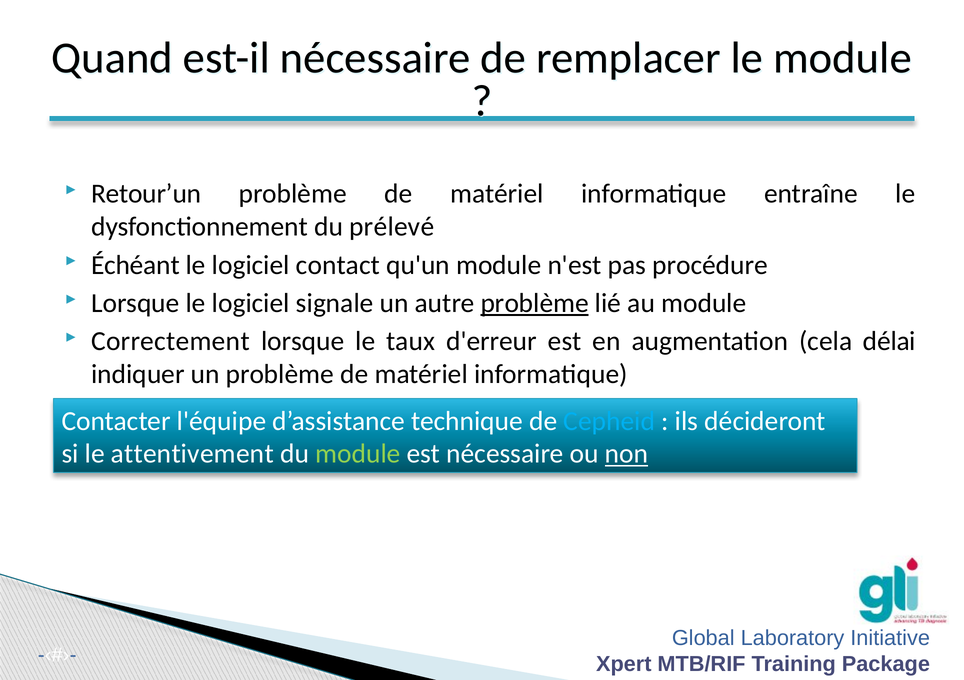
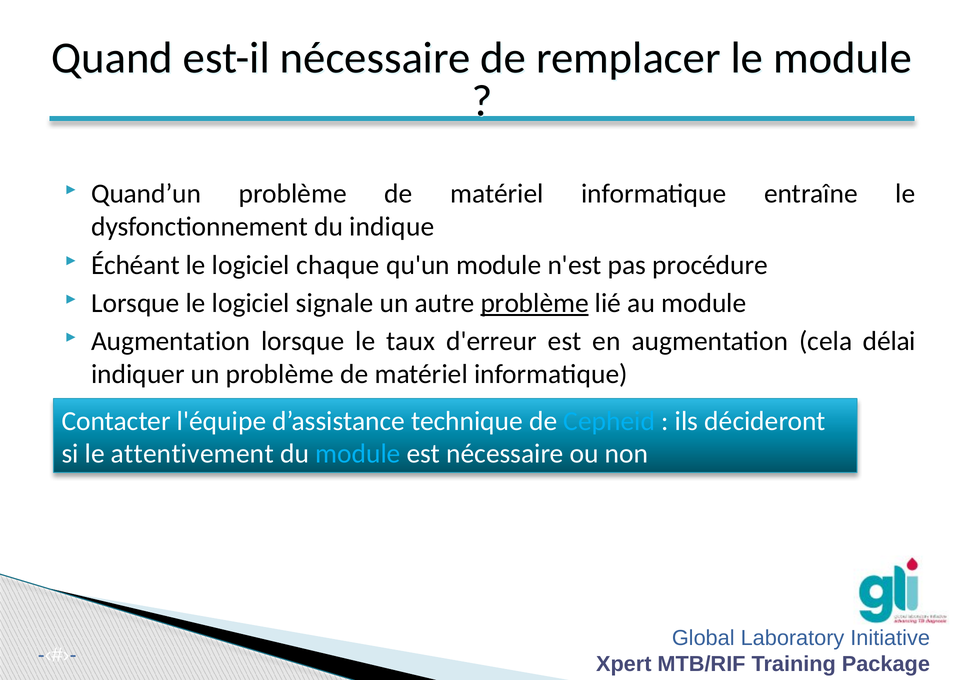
Retour’un: Retour’un -> Quand’un
prélevé: prélevé -> indique
contact: contact -> chaque
Correctement at (170, 342): Correctement -> Augmentation
module at (358, 454) colour: light green -> light blue
non underline: present -> none
